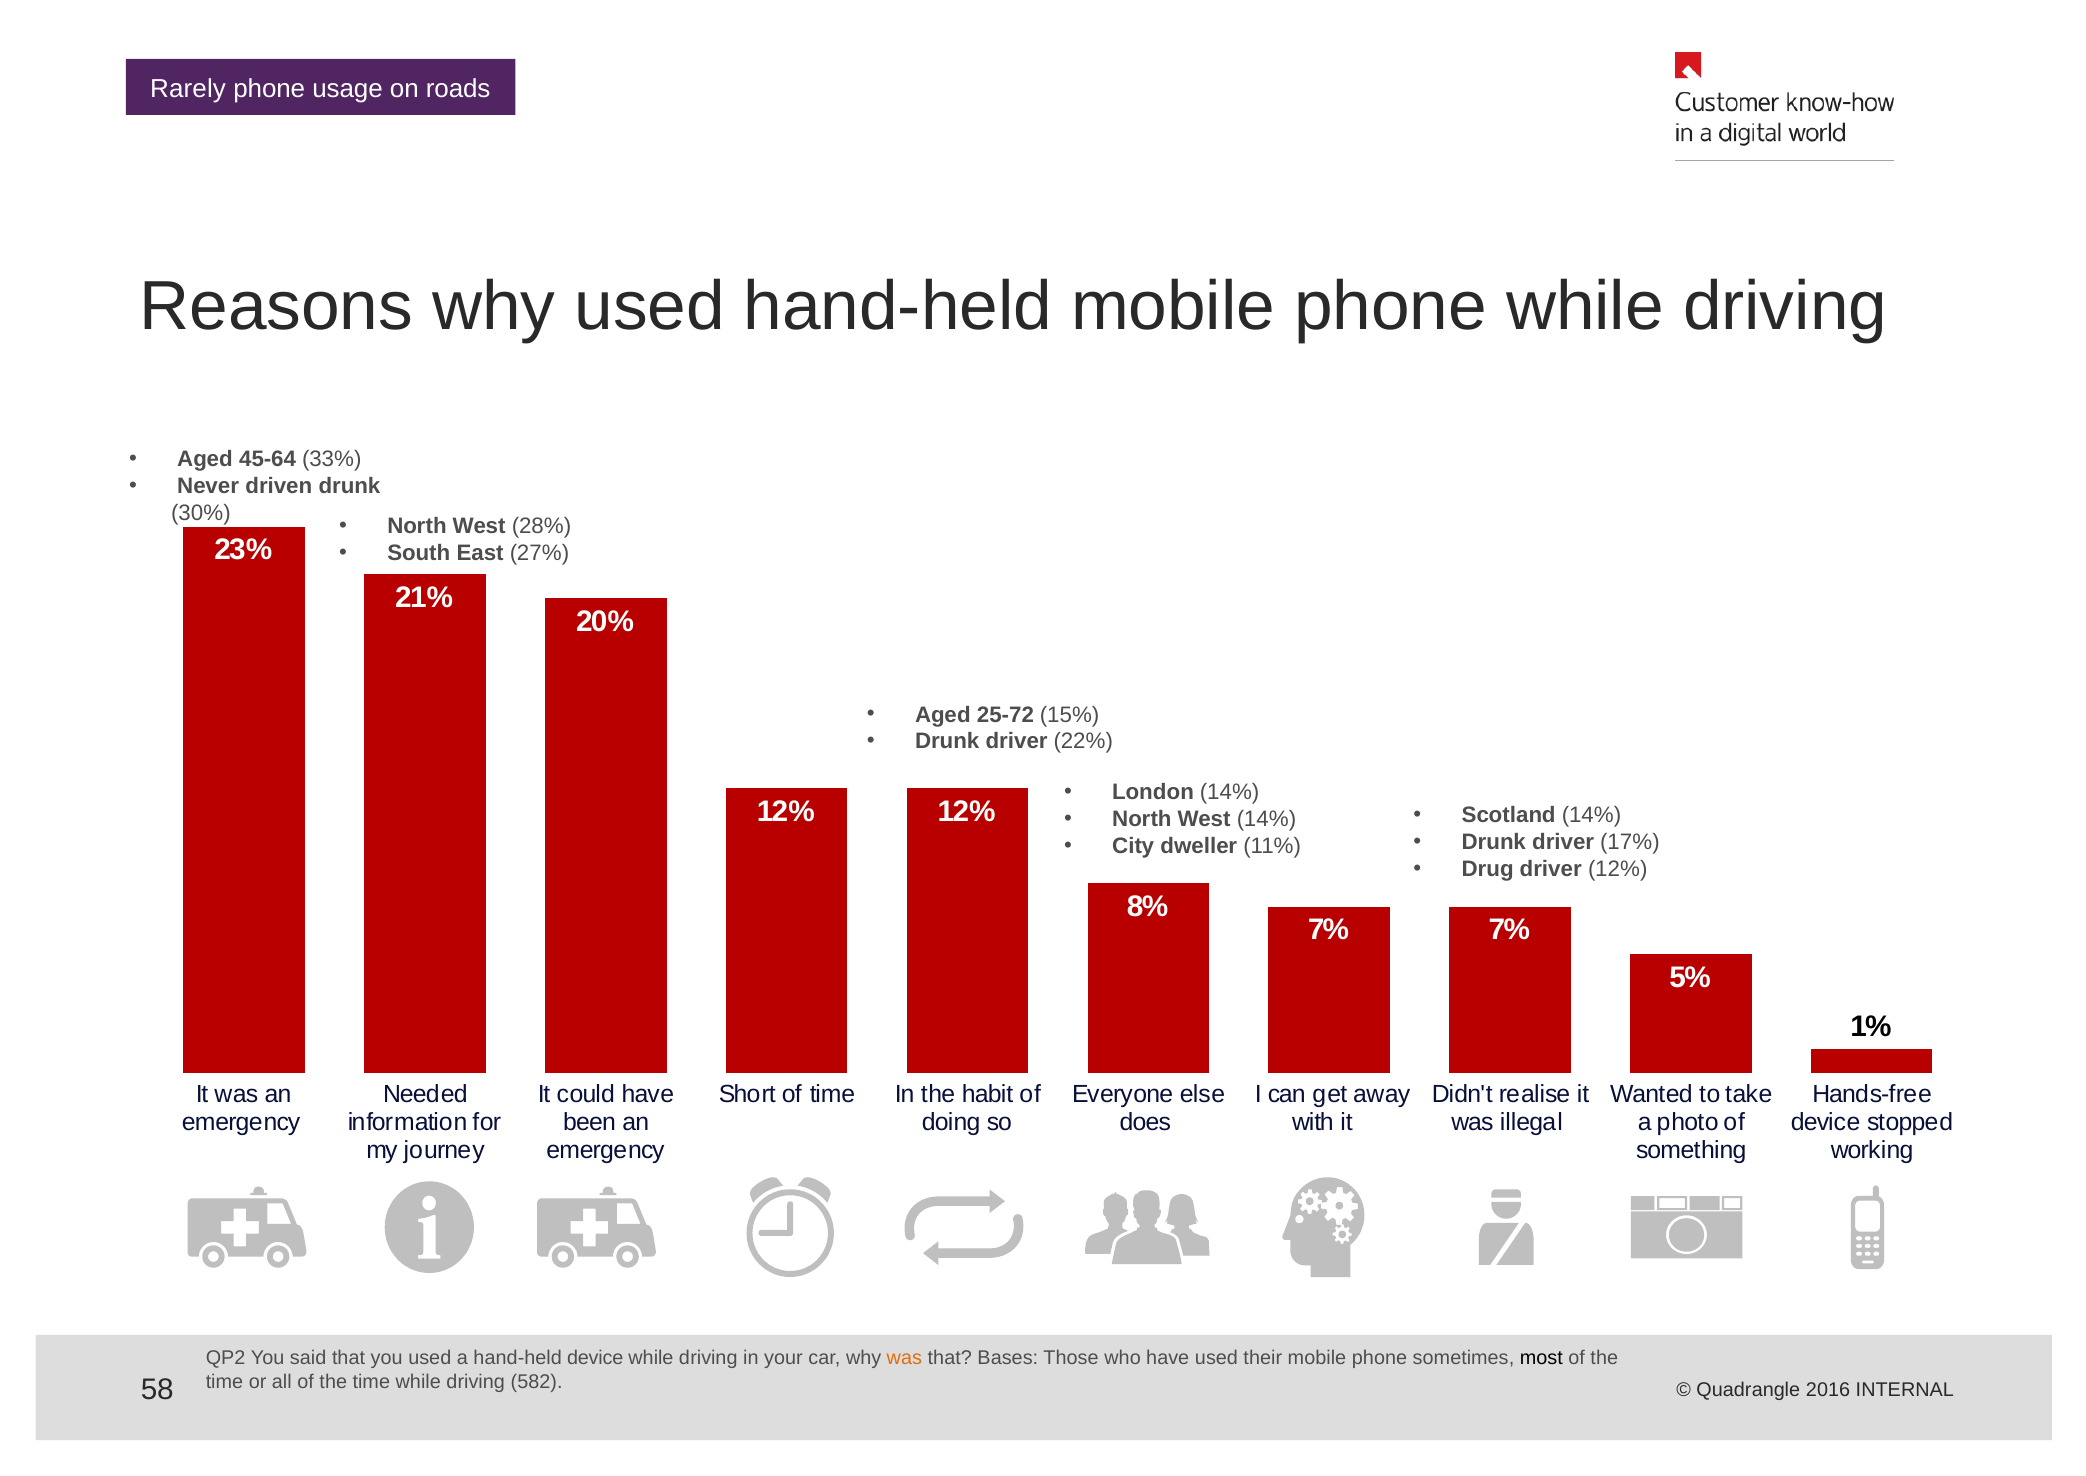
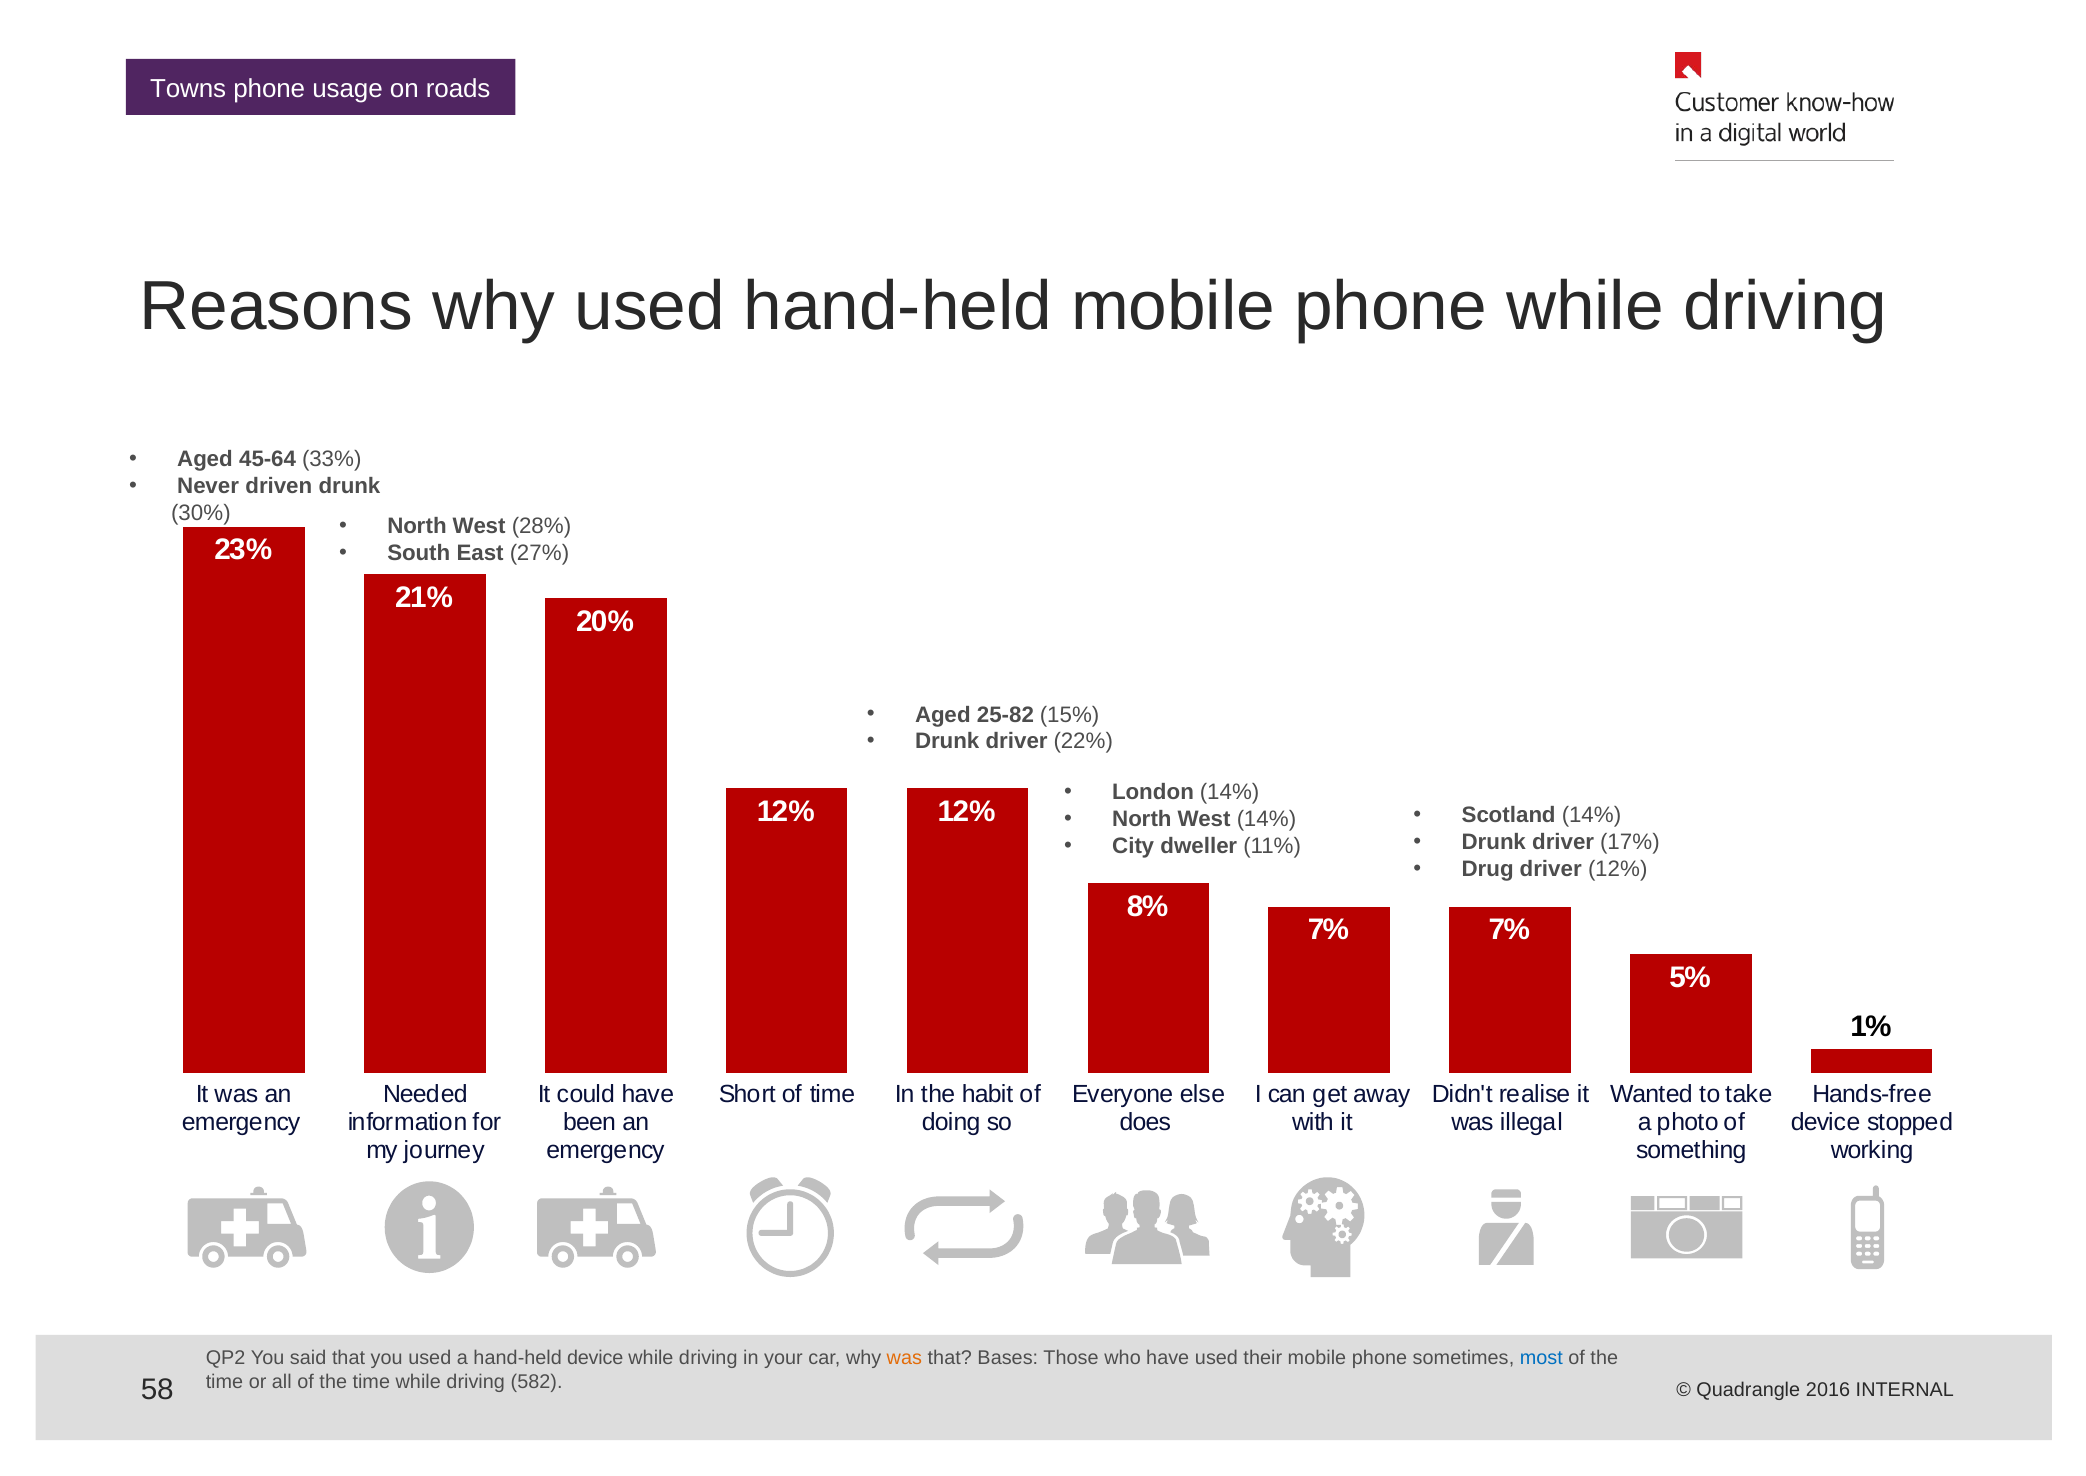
Rarely: Rarely -> Towns
25-72: 25-72 -> 25-82
most colour: black -> blue
